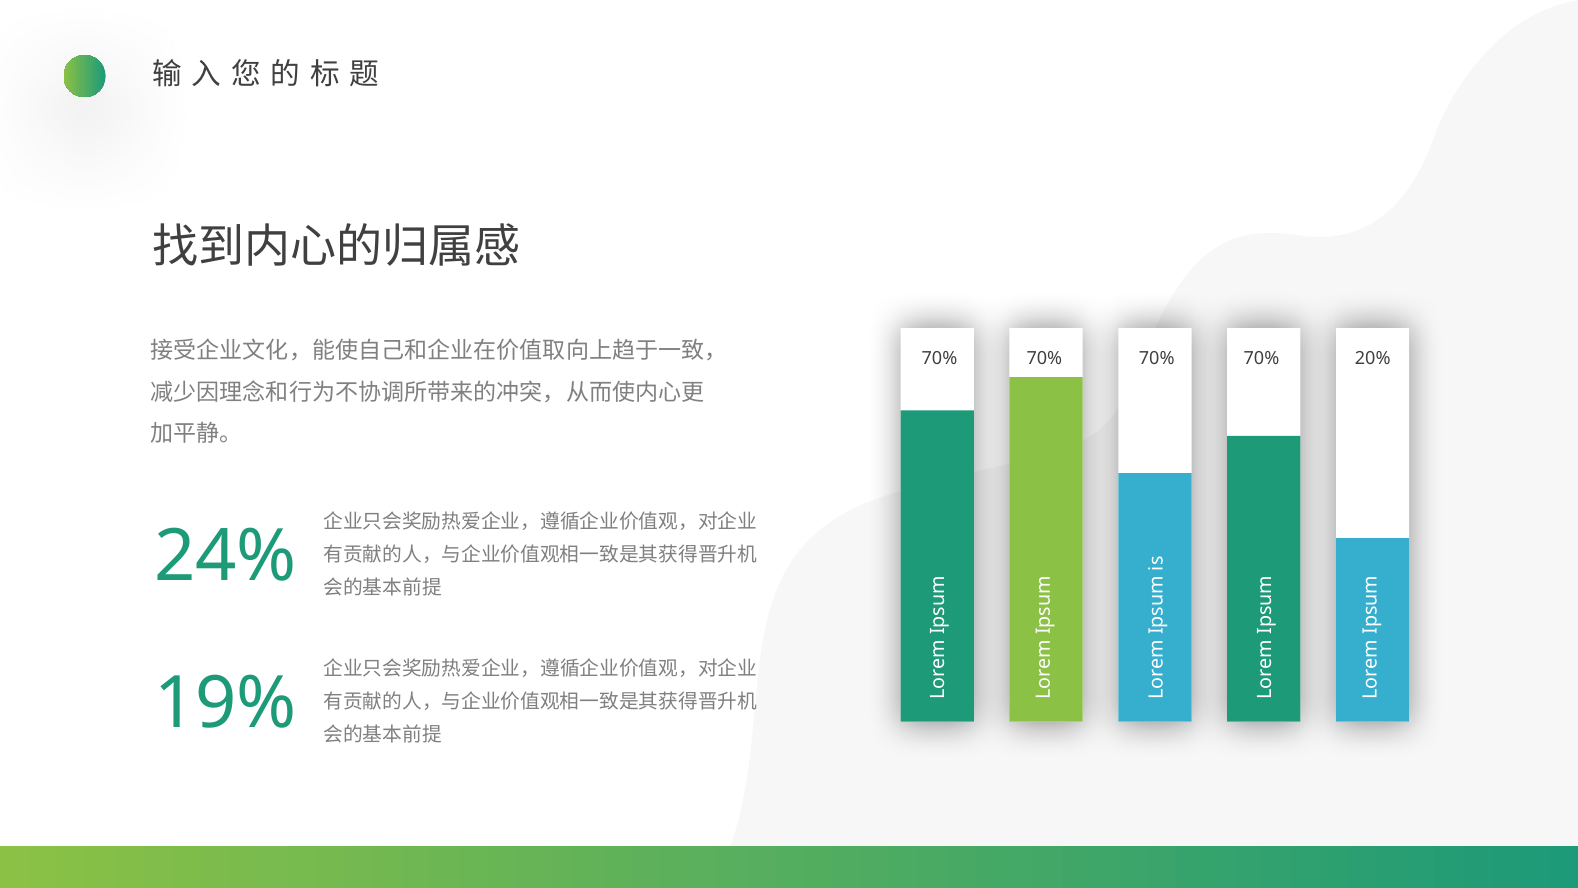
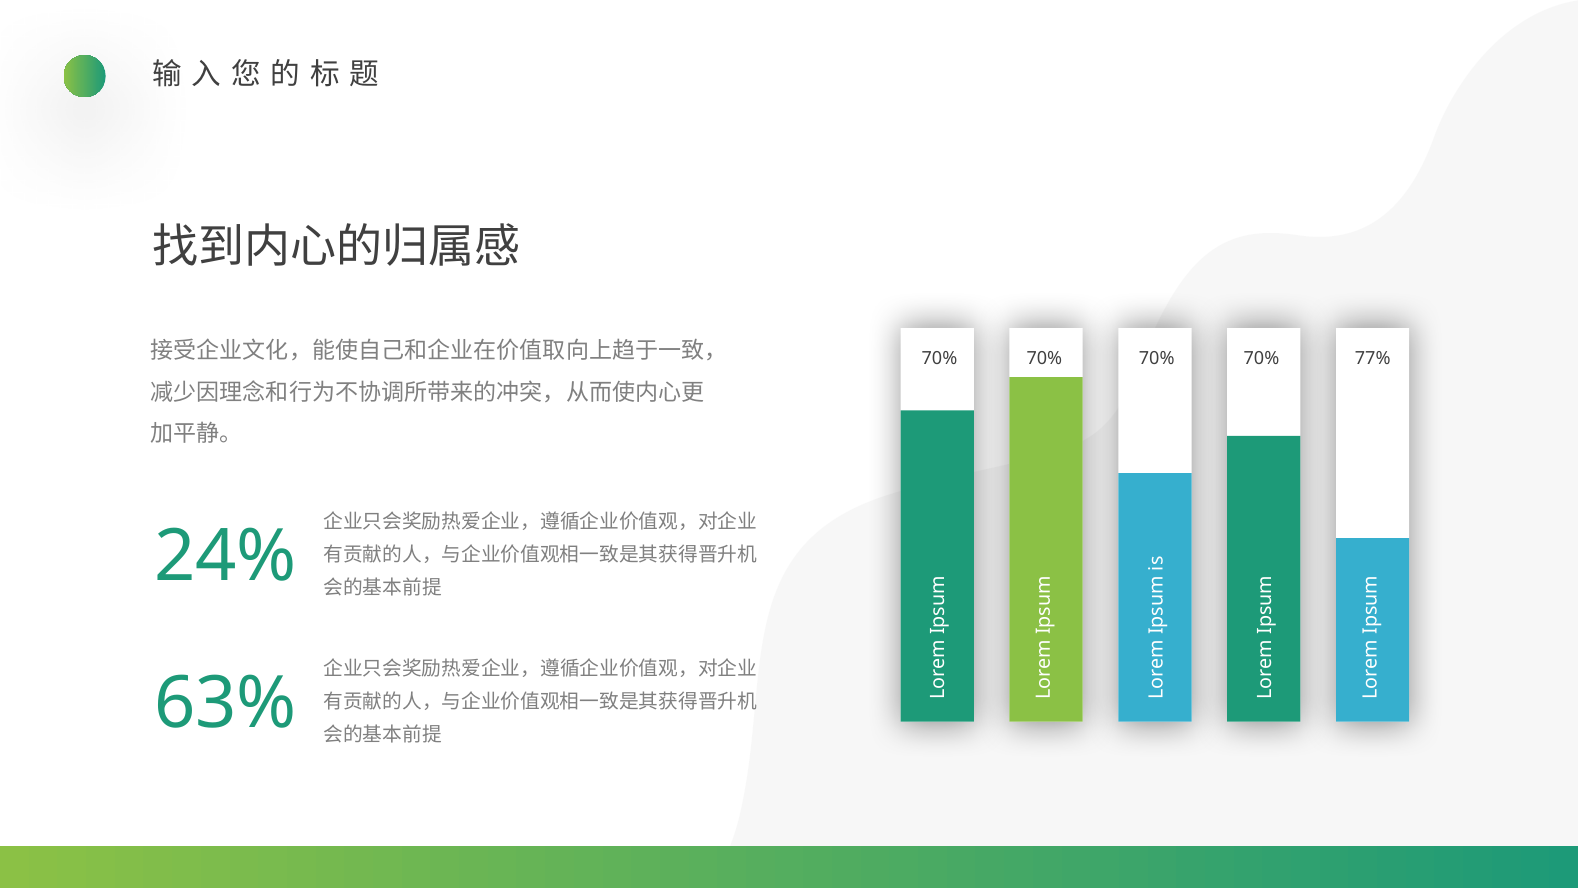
20%: 20% -> 77%
19%: 19% -> 63%
